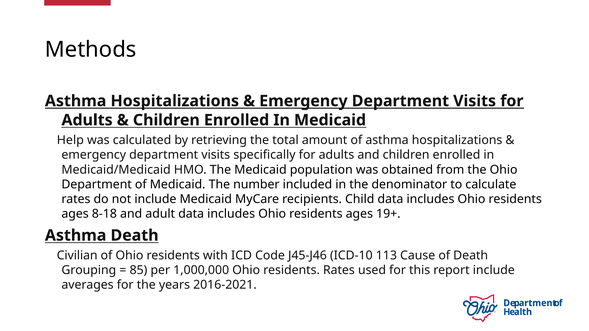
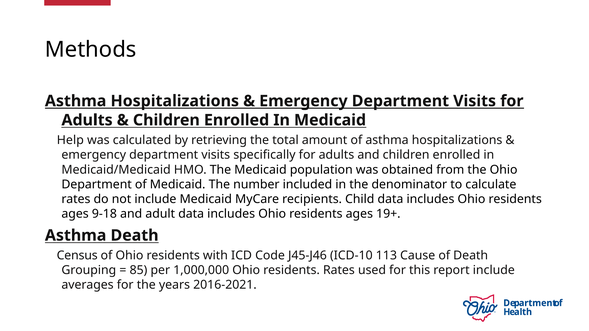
8-18: 8-18 -> 9-18
Civilian: Civilian -> Census
